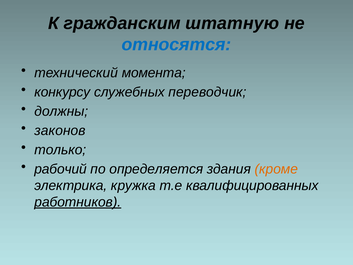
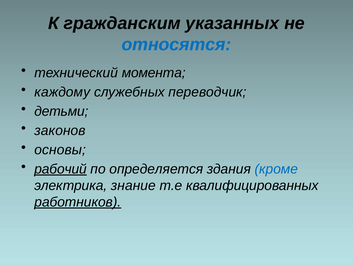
штатную: штатную -> указанных
конкурсу: конкурсу -> каждому
должны: должны -> детьми
только: только -> основы
рабочий underline: none -> present
кроме colour: orange -> blue
кружка: кружка -> знание
